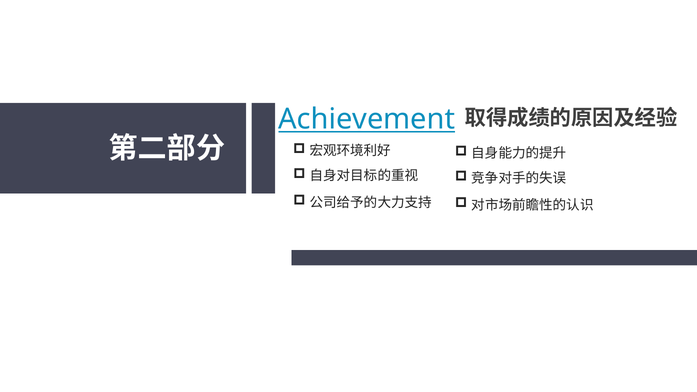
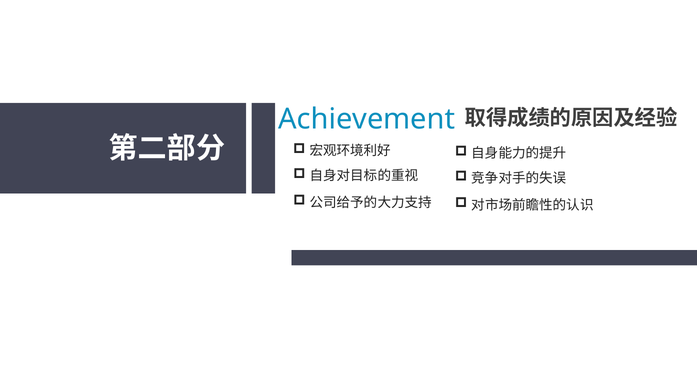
Achievement underline: present -> none
